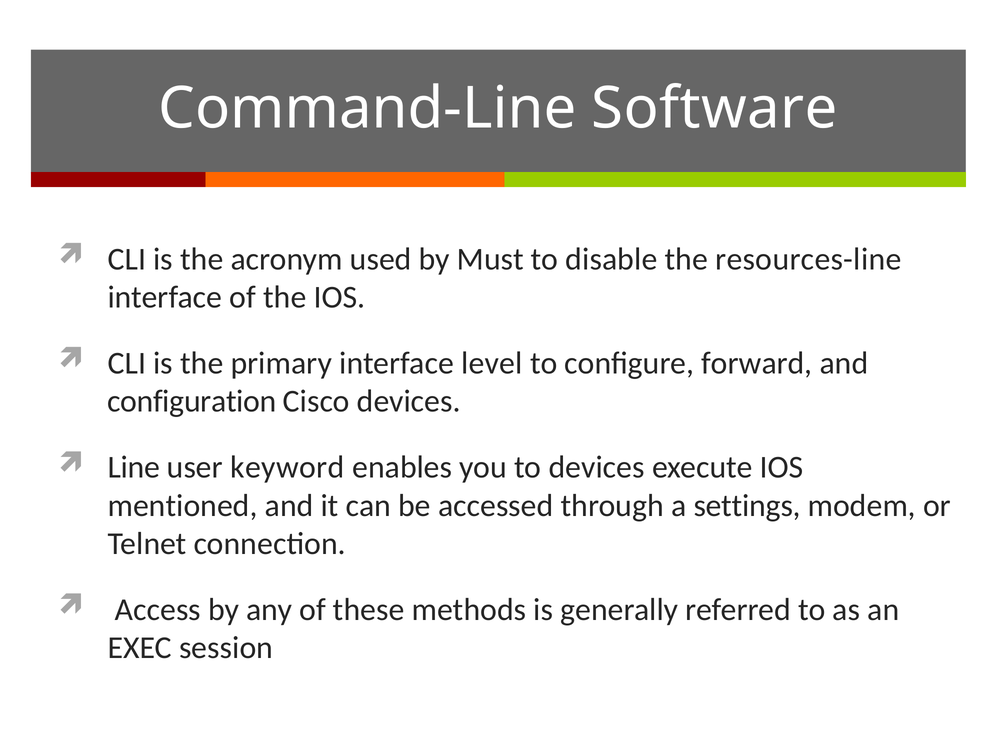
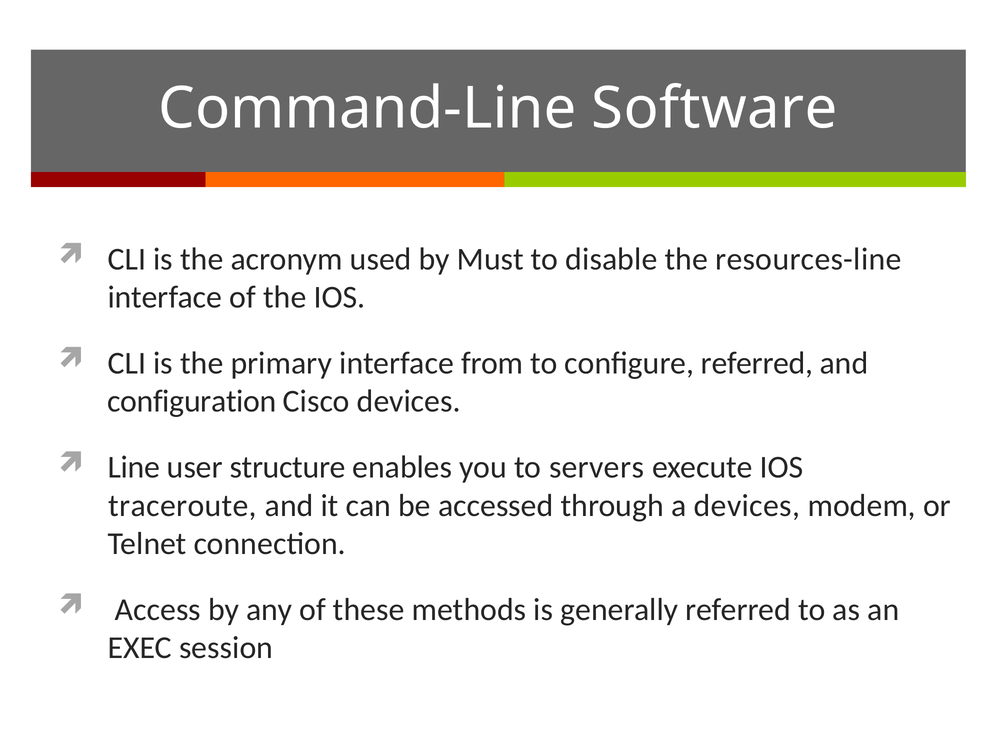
level: level -> from
configure forward: forward -> referred
keyword: keyword -> structure
to devices: devices -> servers
mentioned: mentioned -> traceroute
a settings: settings -> devices
